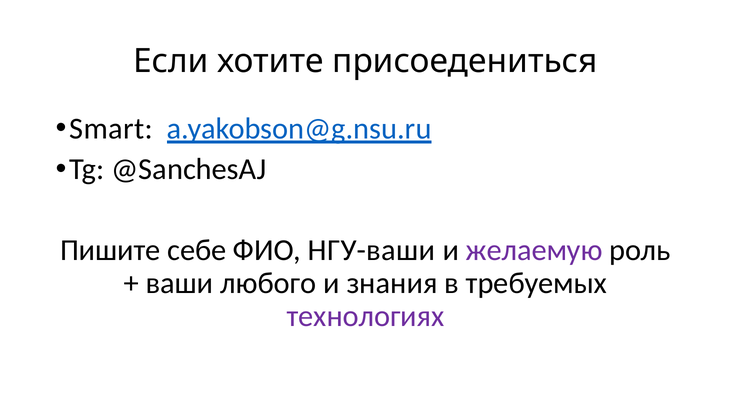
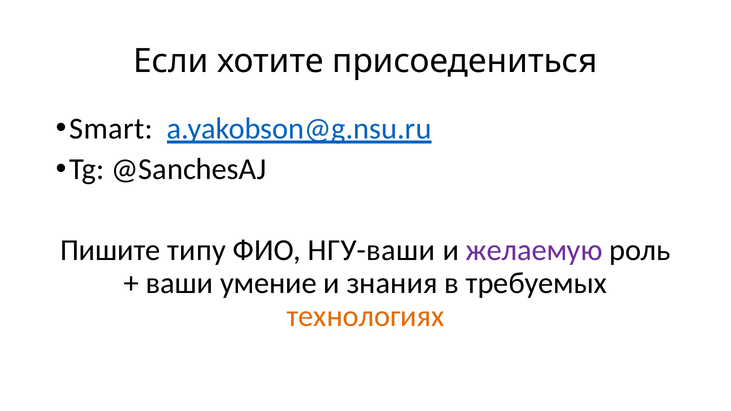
себе: себе -> типу
любого: любого -> умение
технологиях colour: purple -> orange
